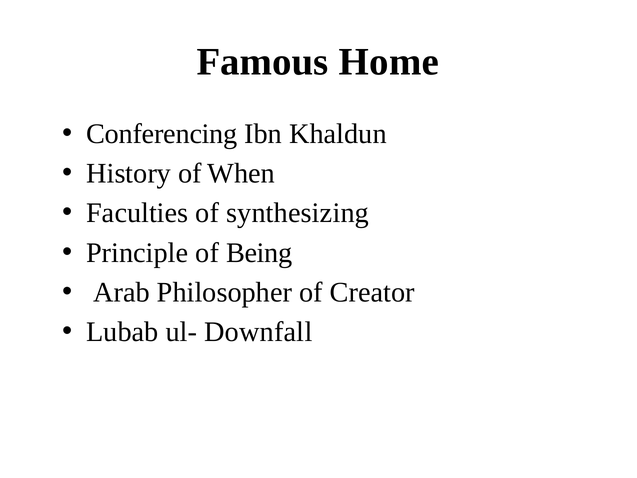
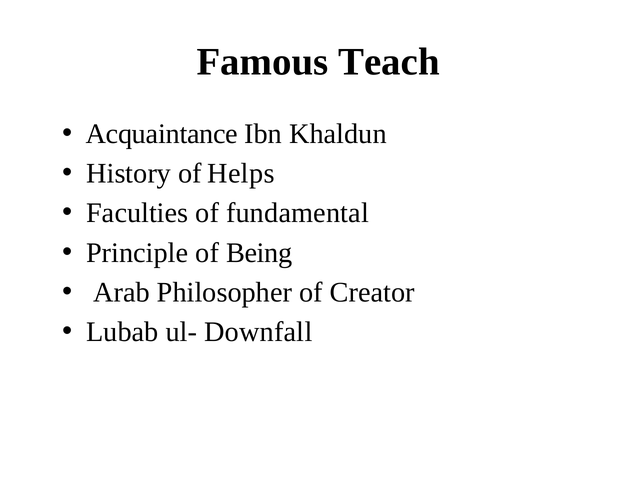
Home: Home -> Teach
Conferencing: Conferencing -> Acquaintance
When: When -> Helps
synthesizing: synthesizing -> fundamental
